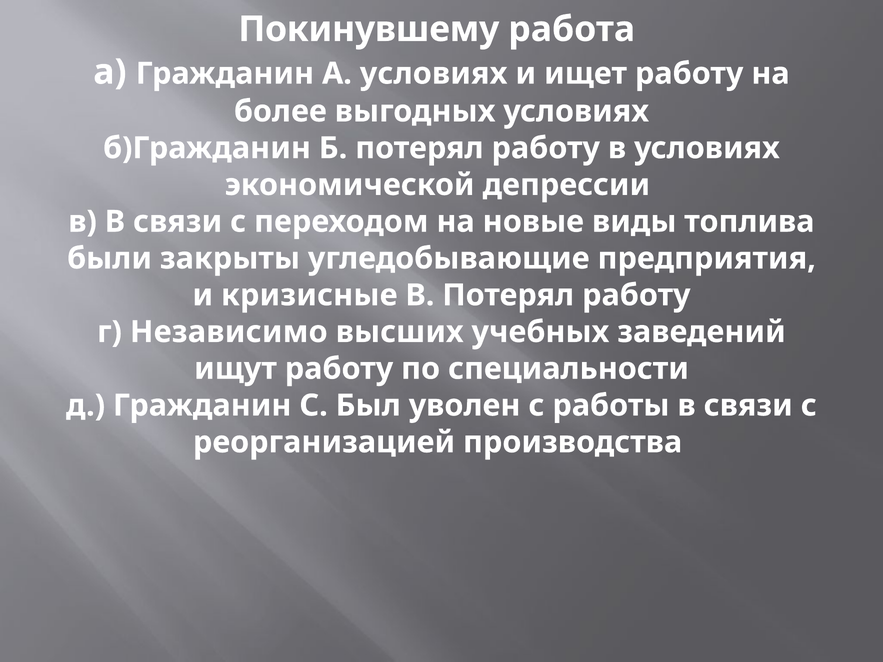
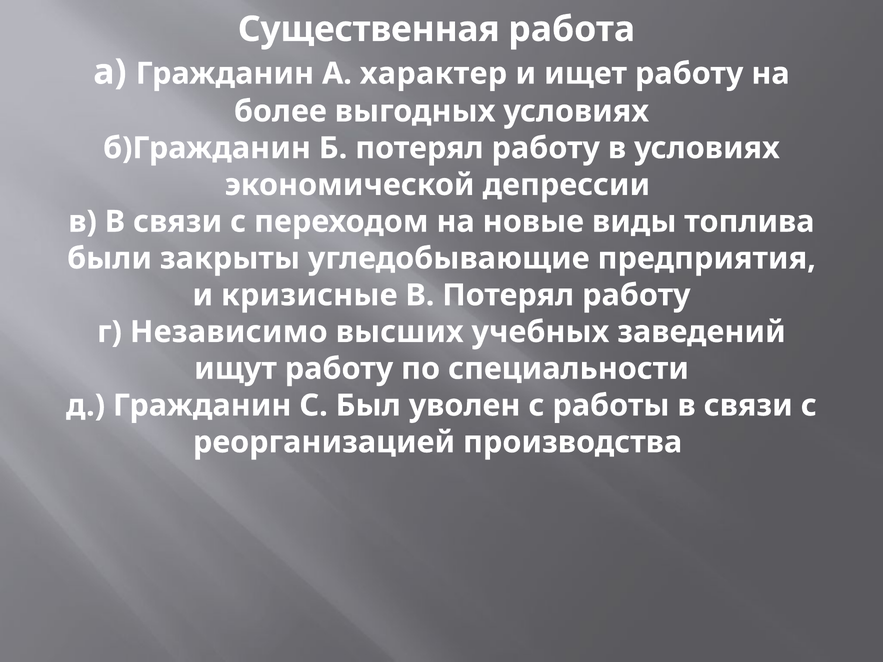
Покинувшему: Покинувшему -> Существенная
А условиях: условиях -> характер
